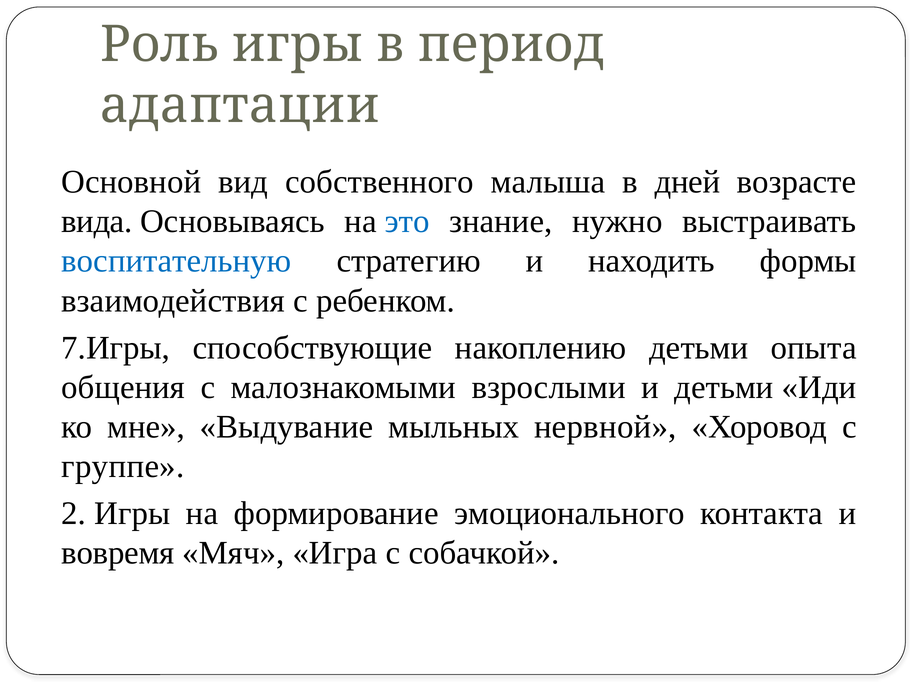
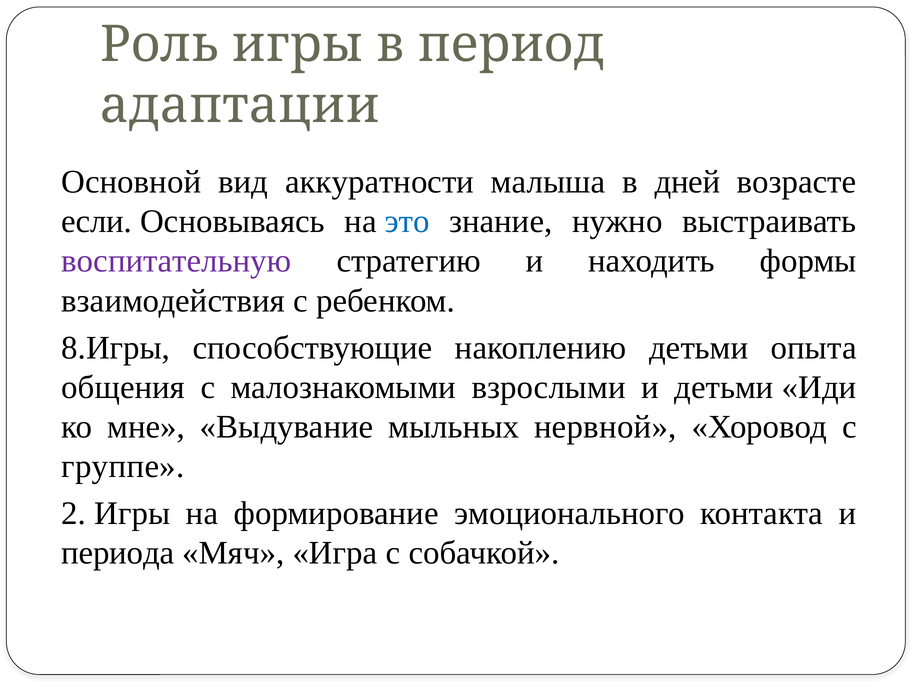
собственного: собственного -> аккуратности
вида: вида -> если
воспитательную colour: blue -> purple
7.Игры: 7.Игры -> 8.Игры
вовремя: вовремя -> периода
